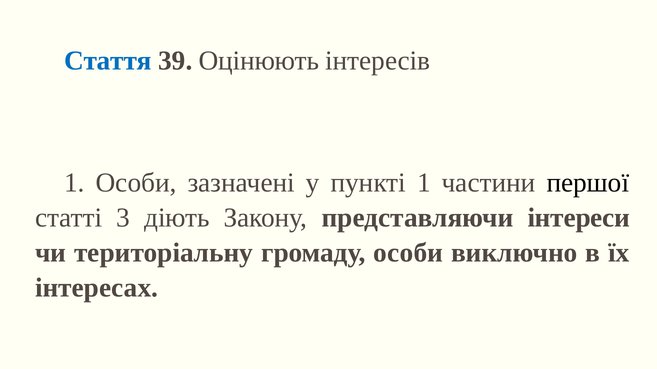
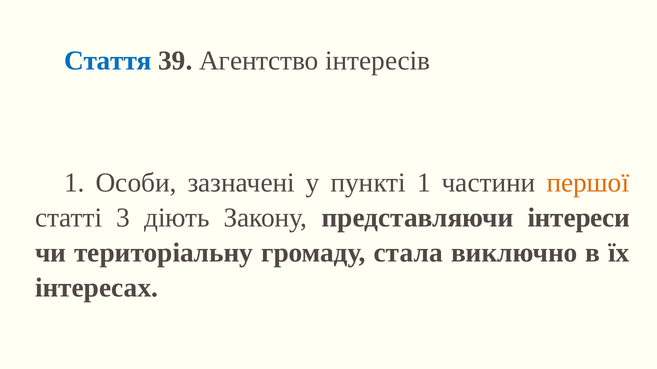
Оцінюють: Оцінюють -> Агентство
першої colour: black -> orange
громаду особи: особи -> стала
